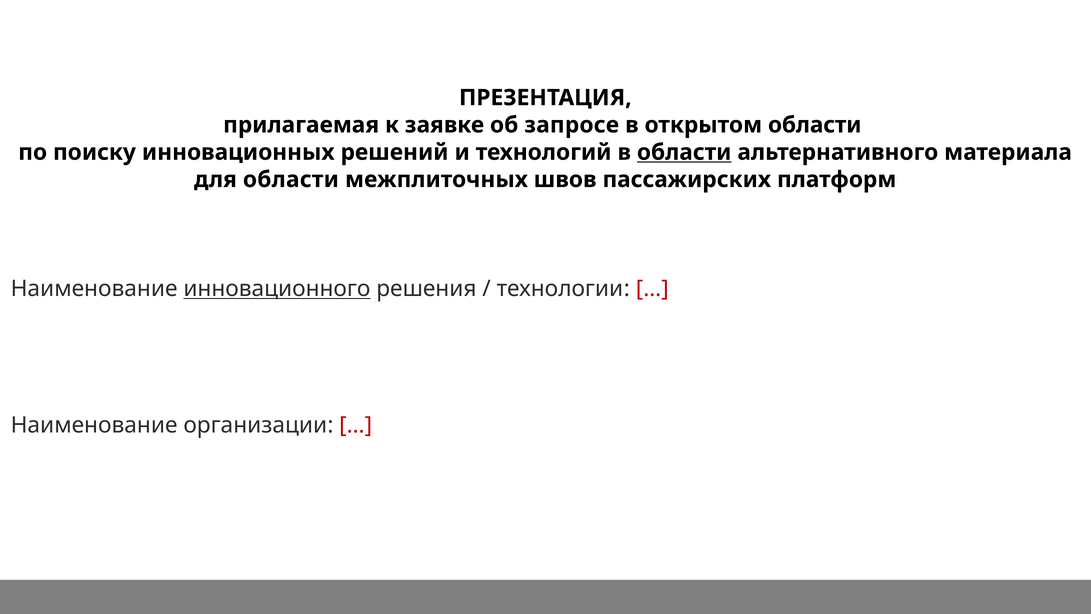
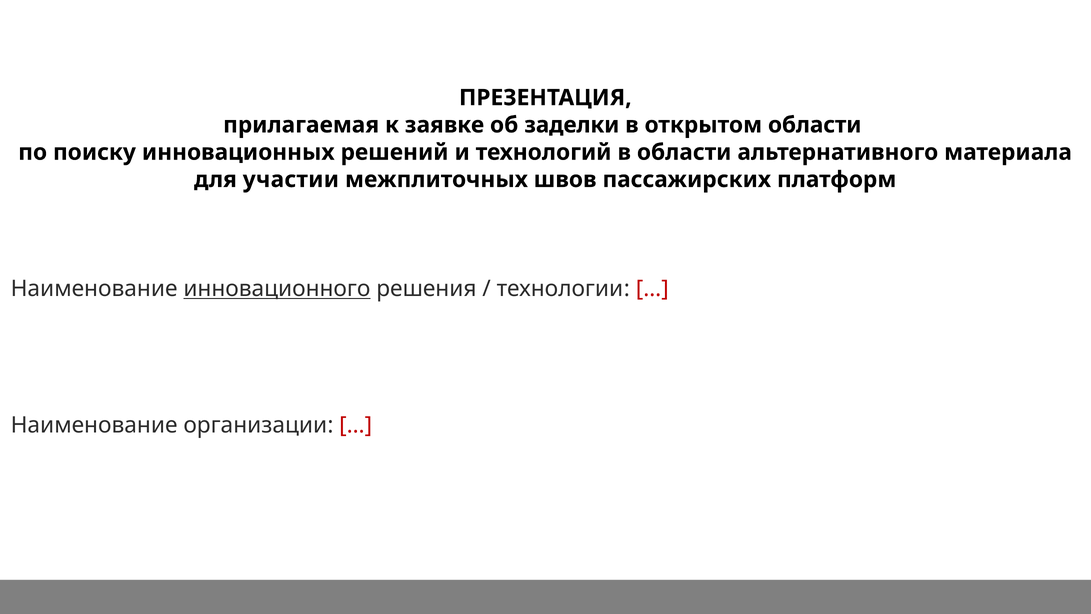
запросе: запросе -> заделки
области at (684, 152) underline: present -> none
для области: области -> участии
